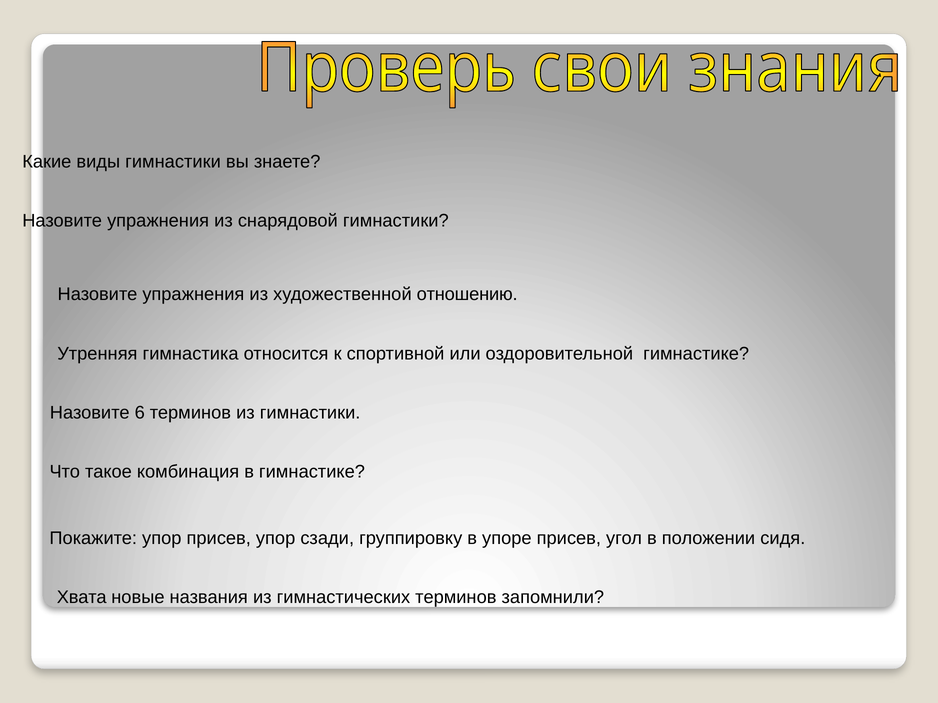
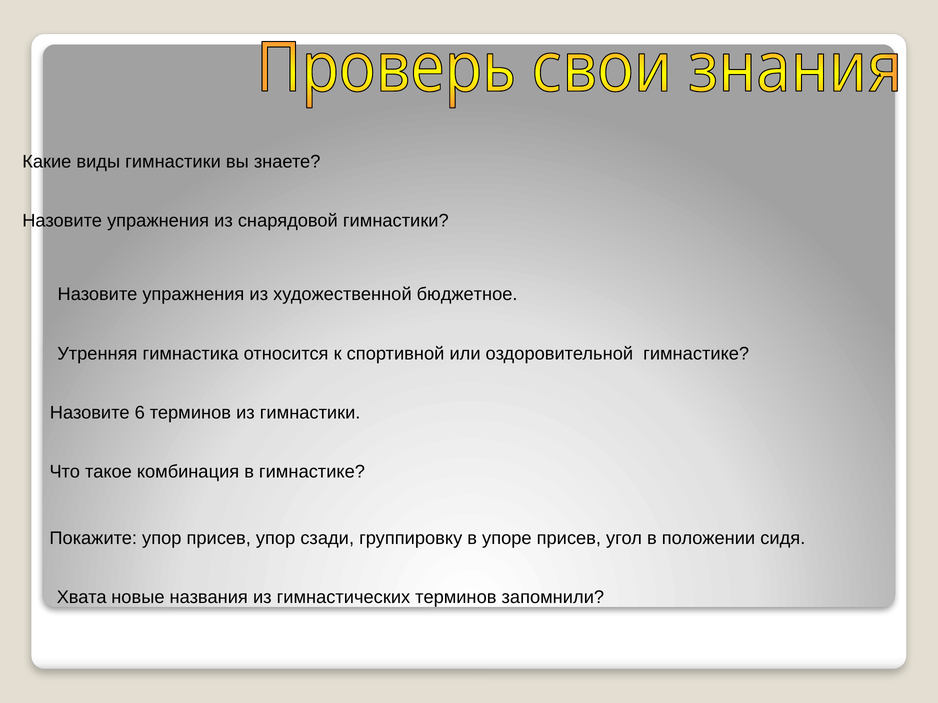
отношению: отношению -> бюджетное
